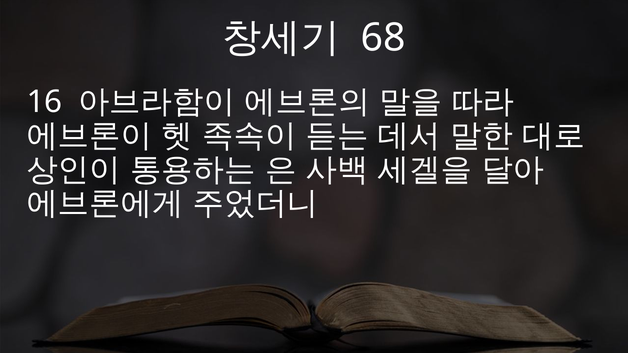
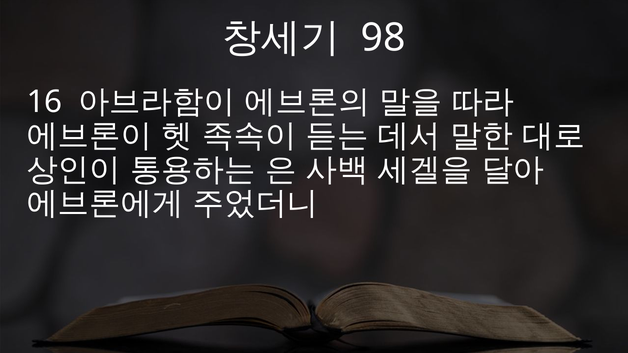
68: 68 -> 98
